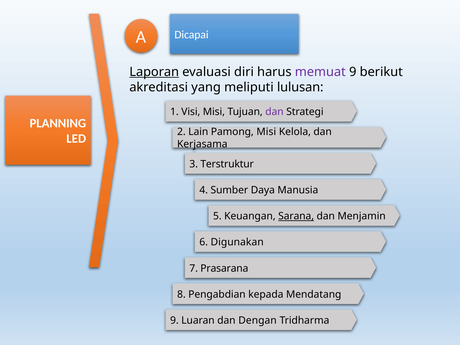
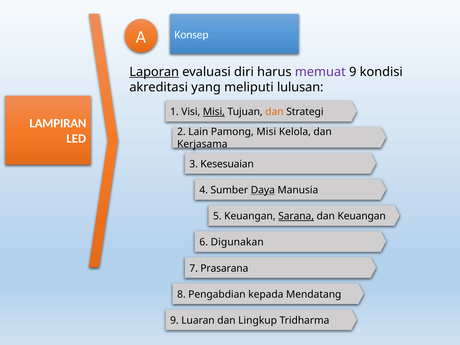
Dicapai: Dicapai -> Konsep
berikut: berikut -> kondisi
Misi at (214, 112) underline: none -> present
dan at (274, 112) colour: purple -> orange
PLANNING: PLANNING -> LAMPIRAN
Terstruktur: Terstruktur -> Kesesuaian
Daya underline: none -> present
dan Menjamin: Menjamin -> Keuangan
Dengan: Dengan -> Lingkup
